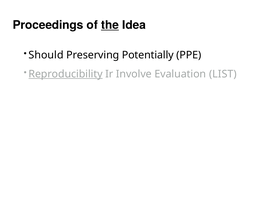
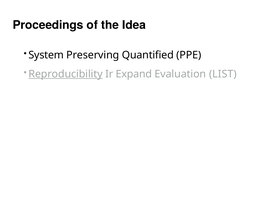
the underline: present -> none
Should: Should -> System
Potentially: Potentially -> Quantified
Involve: Involve -> Expand
